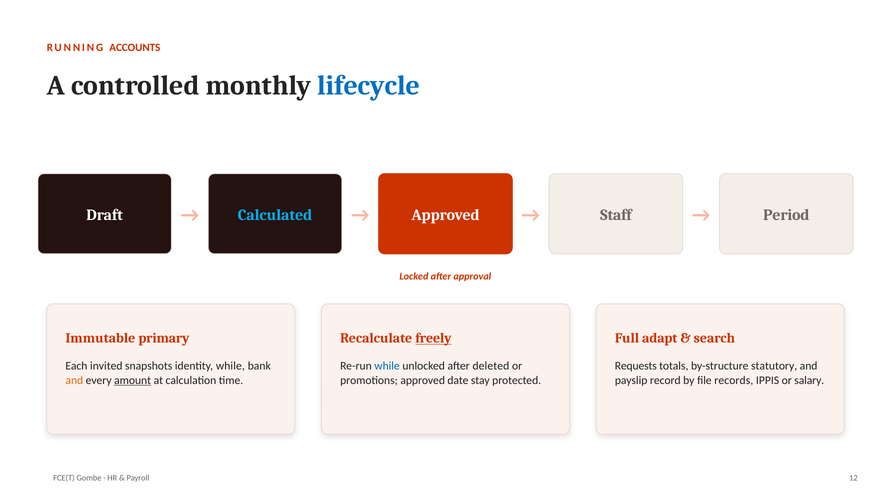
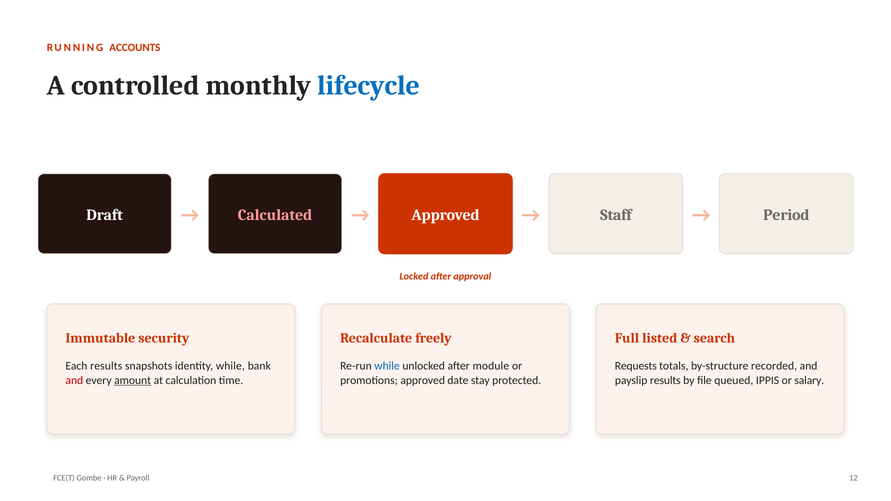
Calculated colour: light blue -> pink
primary: primary -> security
freely underline: present -> none
adapt: adapt -> listed
Each invited: invited -> results
deleted: deleted -> module
statutory: statutory -> recorded
and at (74, 381) colour: orange -> red
payslip record: record -> results
records: records -> queued
